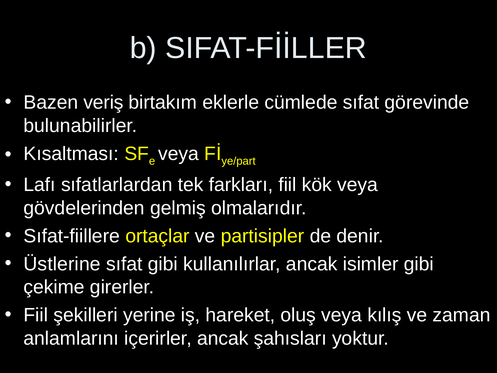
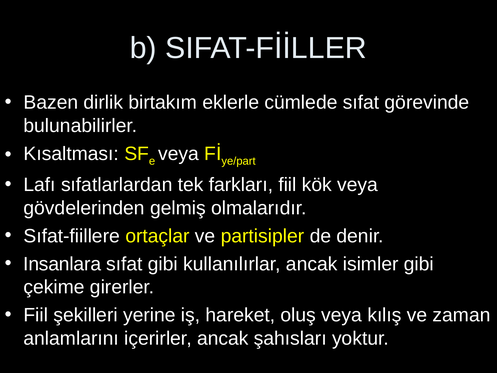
veriş: veriş -> dirlik
Üstlerine: Üstlerine -> Insanlara
